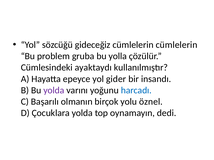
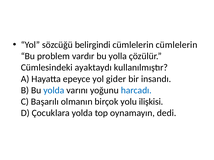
gideceğiz: gideceğiz -> belirgindi
gruba: gruba -> vardır
yolda at (54, 91) colour: purple -> blue
öznel: öznel -> ilişkisi
